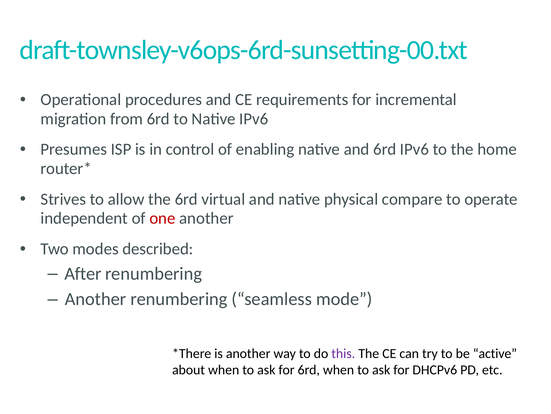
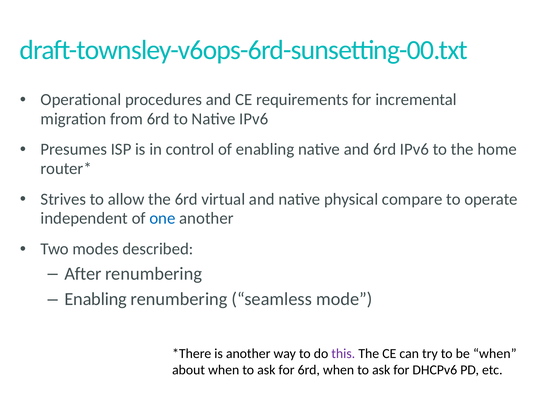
one colour: red -> blue
Another at (96, 299): Another -> Enabling
be active: active -> when
